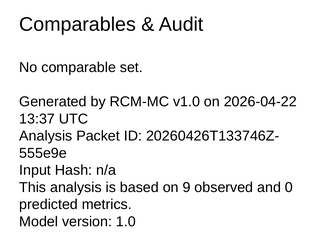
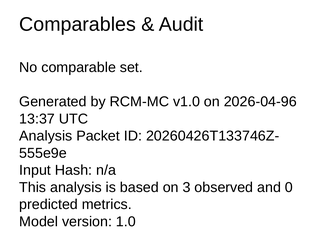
2026-04-22: 2026-04-22 -> 2026-04-96
9: 9 -> 3
